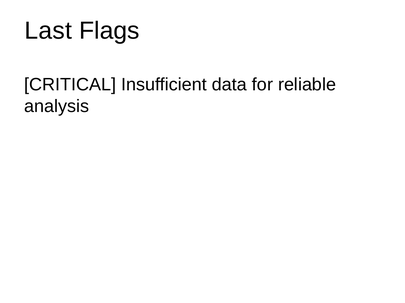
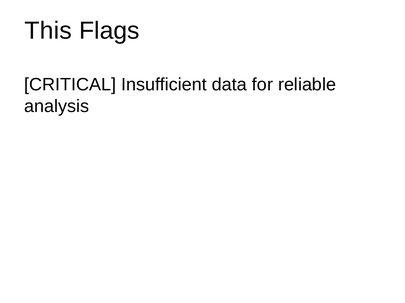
Last: Last -> This
